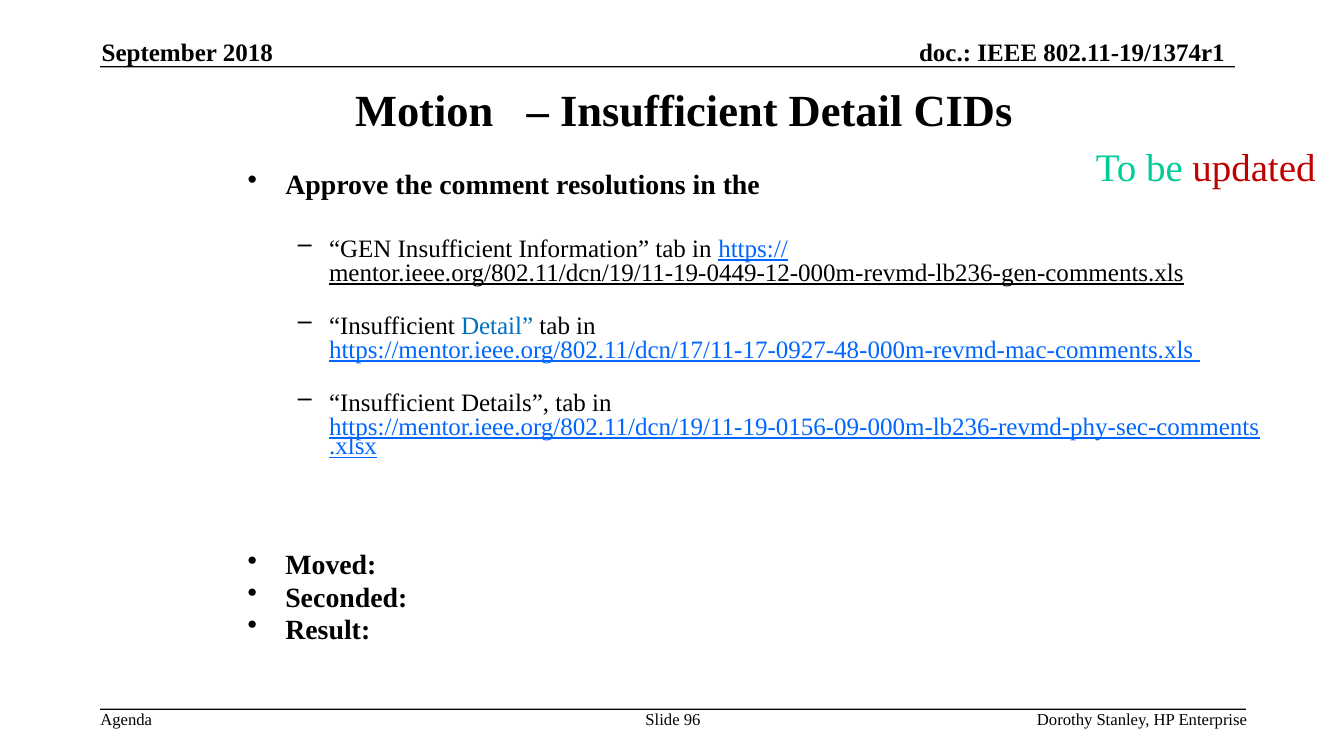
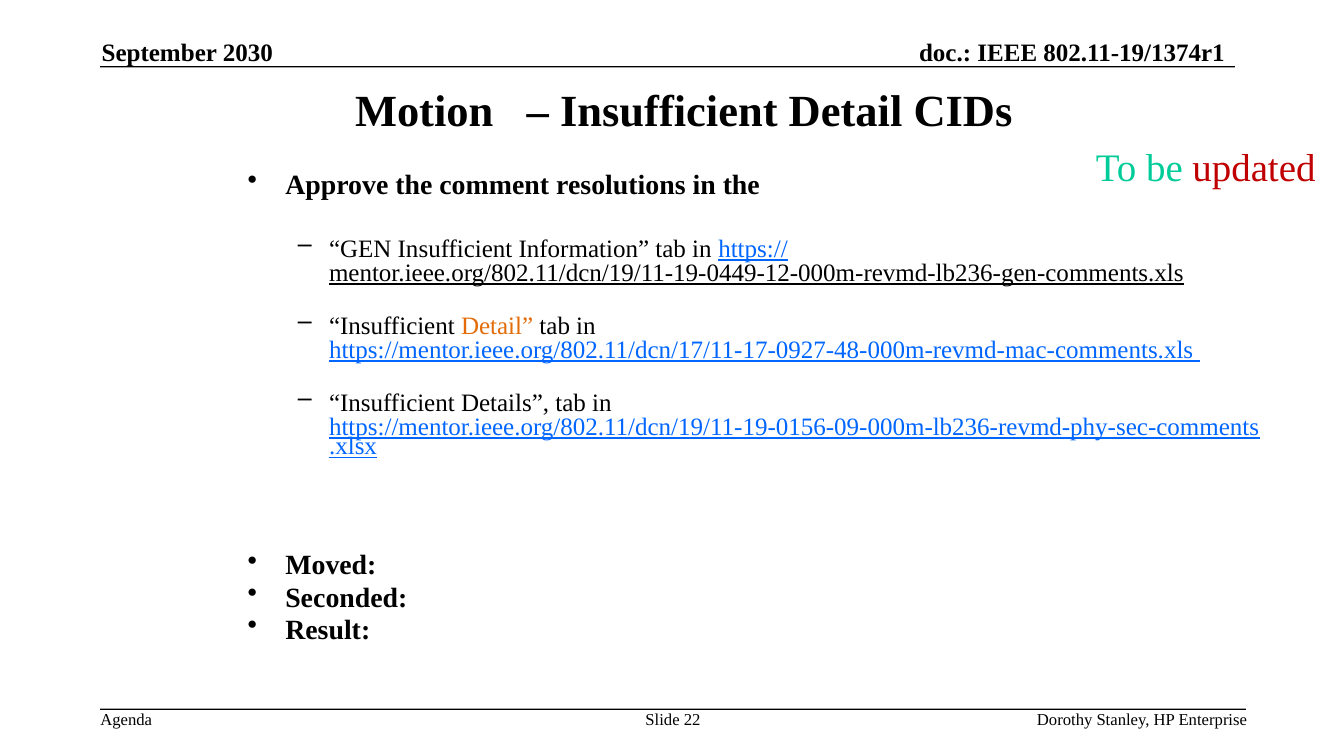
2018: 2018 -> 2030
Detail at (497, 326) colour: blue -> orange
96: 96 -> 22
